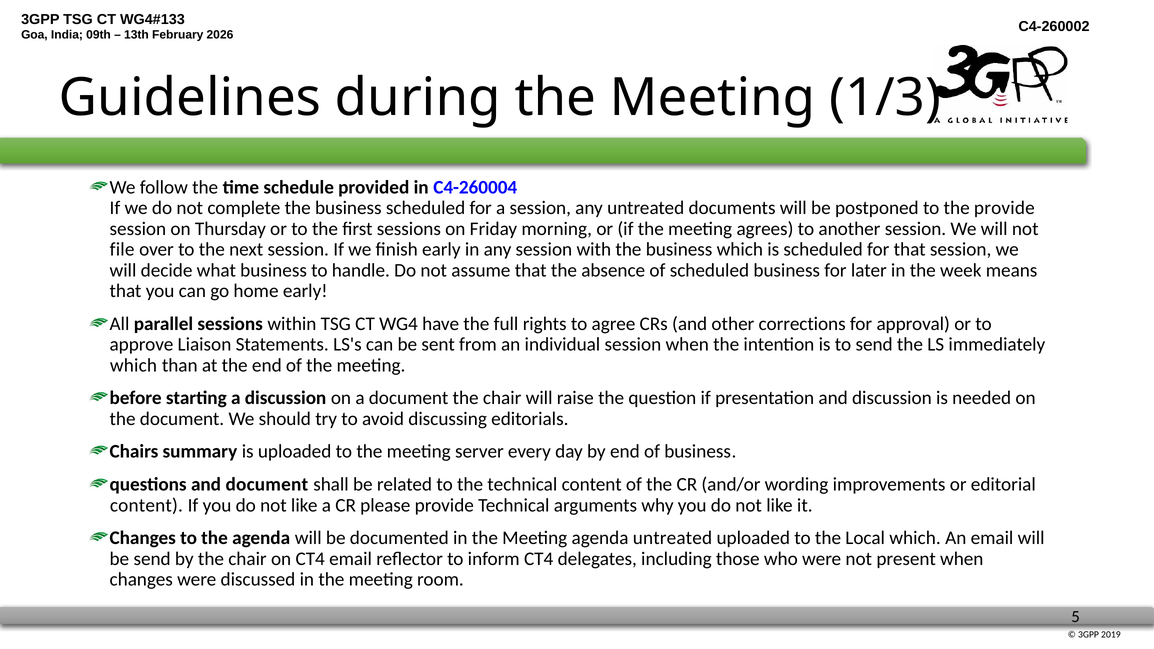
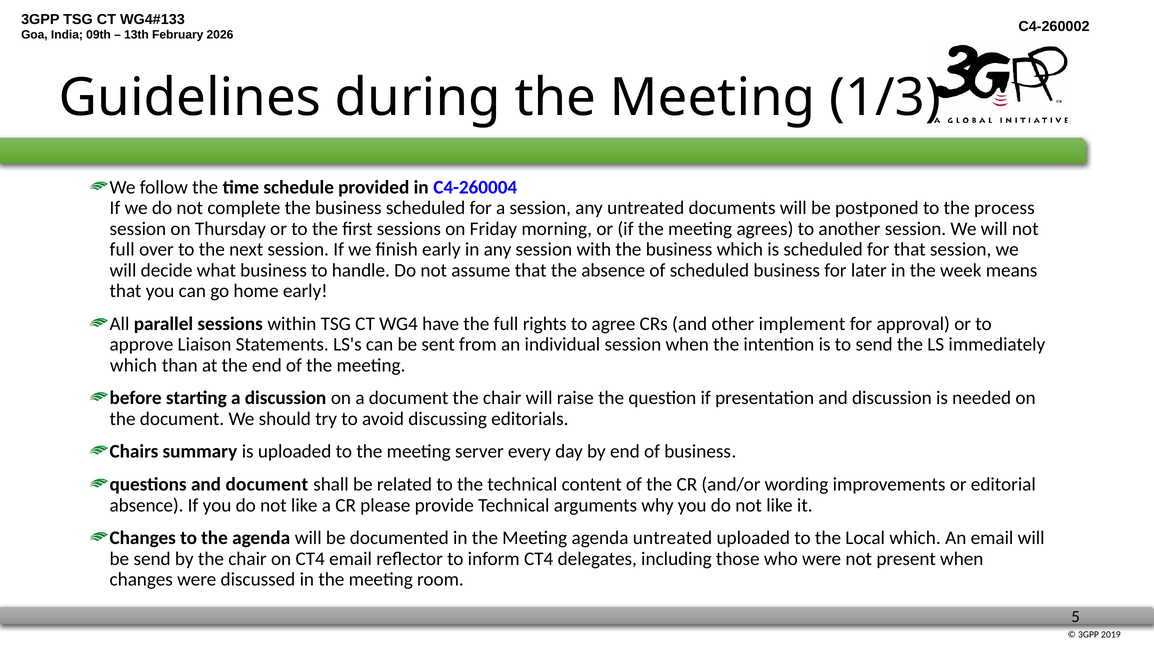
the provide: provide -> process
file at (122, 250): file -> full
corrections: corrections -> implement
content at (146, 505): content -> absence
